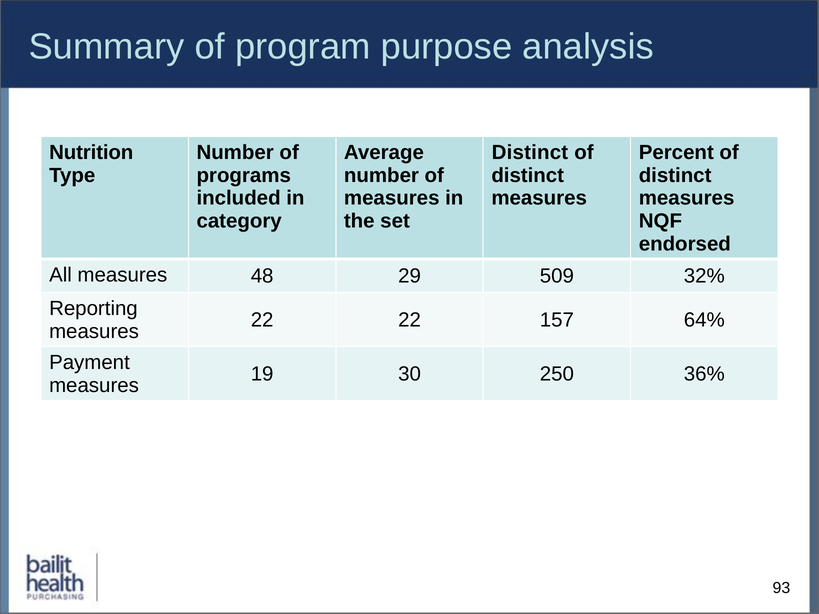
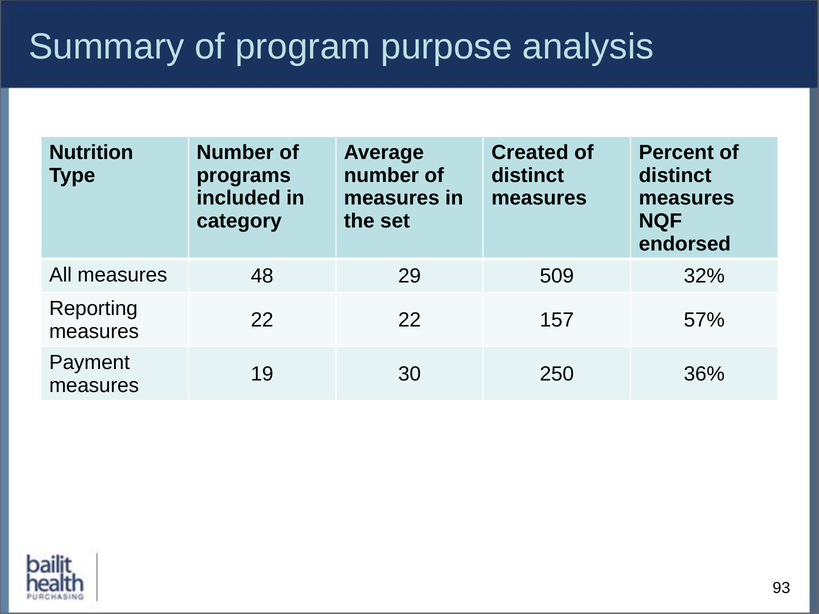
Distinct at (530, 152): Distinct -> Created
64%: 64% -> 57%
